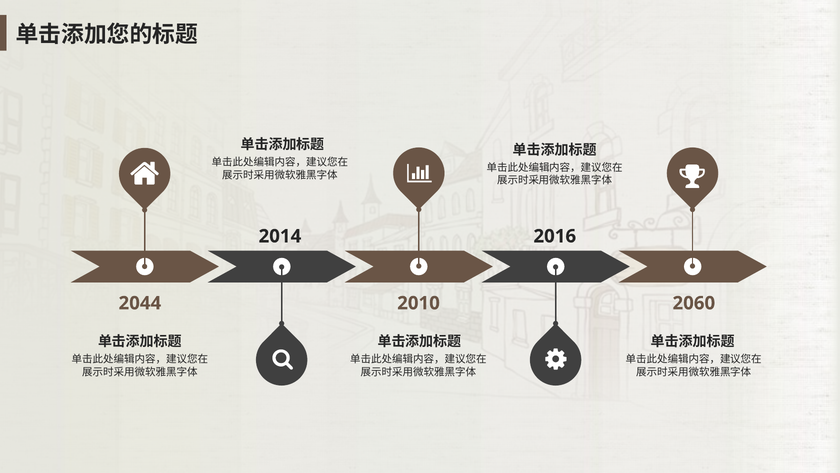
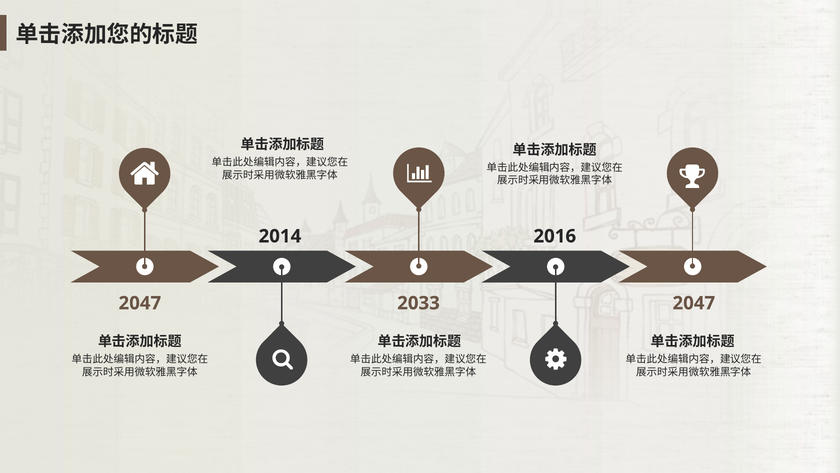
2044 at (140, 303): 2044 -> 2047
2010: 2010 -> 2033
2060 at (694, 303): 2060 -> 2047
